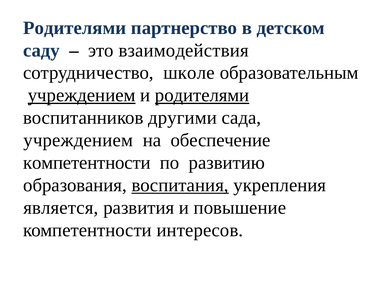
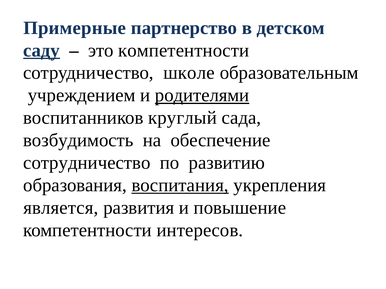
Родителями at (75, 28): Родителями -> Примерные
саду underline: none -> present
это взаимодействия: взаимодействия -> компетентности
учреждением at (82, 95) underline: present -> none
другими: другими -> круглый
учреждением at (78, 141): учреждением -> возбудимость
компетентности at (87, 163): компетентности -> сотрудничество
